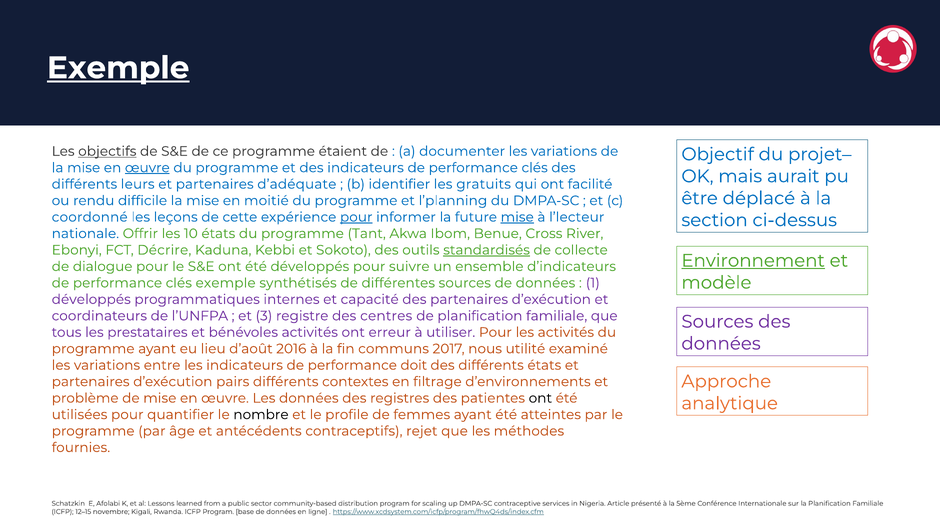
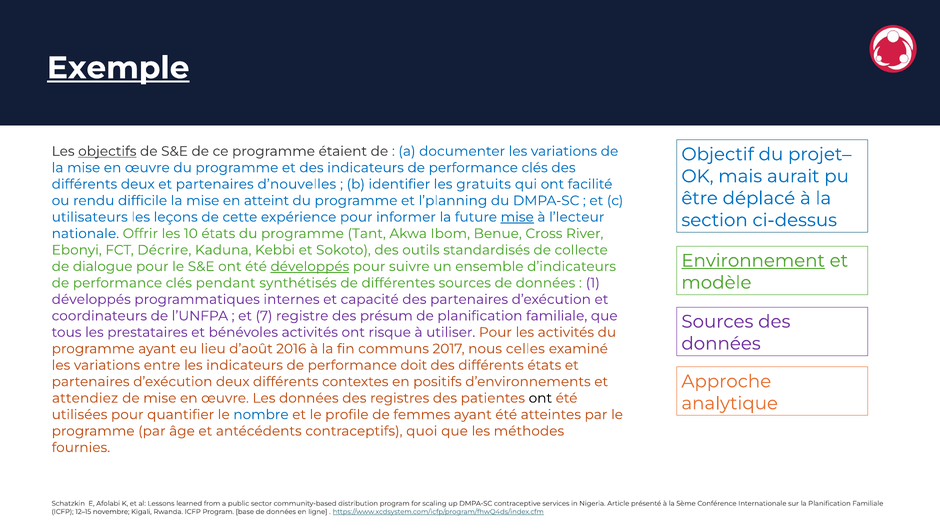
œuvre at (147, 168) underline: present -> none
différents leurs: leurs -> deux
d’adéquate: d’adéquate -> d’nouvelles
moitié: moitié -> atteint
coordonné: coordonné -> utilisateurs
pour at (356, 217) underline: present -> none
standardisés underline: present -> none
développés at (310, 266) underline: none -> present
clés exemple: exemple -> pendant
3: 3 -> 7
centres: centres -> présum
erreur: erreur -> risque
utilité: utilité -> celles
d’exécution pairs: pairs -> deux
filtrage: filtrage -> positifs
problème: problème -> attendiez
nombre colour: black -> blue
rejet: rejet -> quoi
